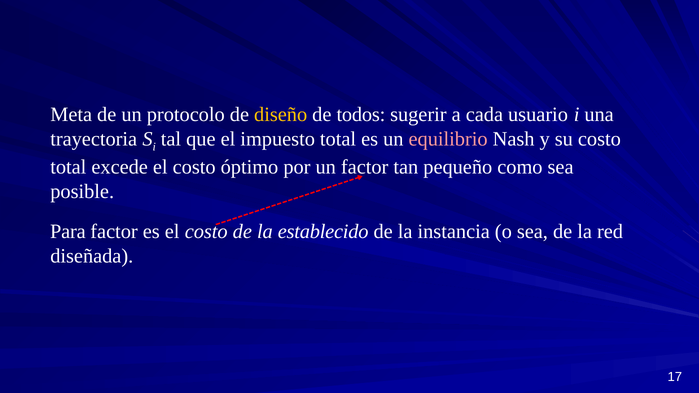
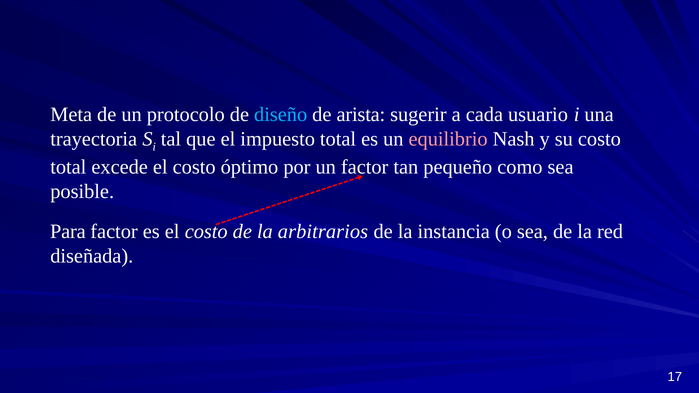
diseño colour: yellow -> light blue
todos: todos -> arista
establecido: establecido -> arbitrarios
